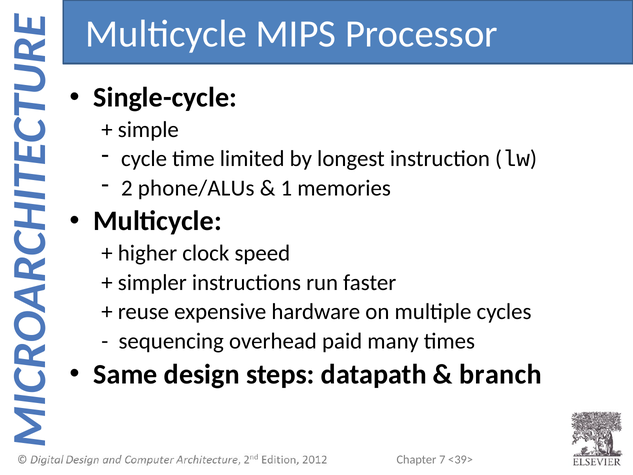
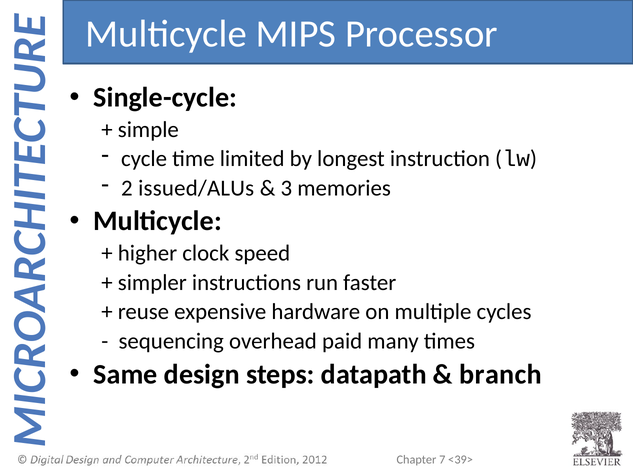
phone/ALUs: phone/ALUs -> issued/ALUs
1: 1 -> 3
